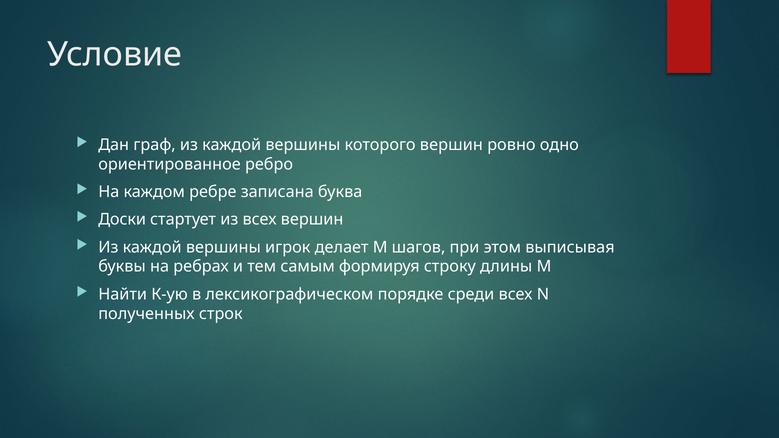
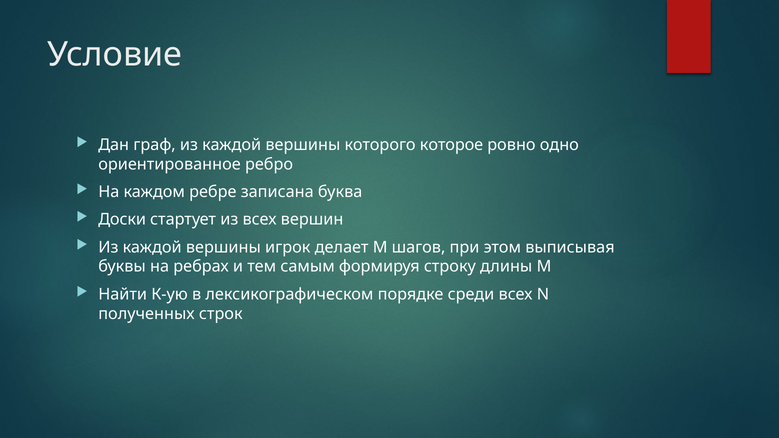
которого вершин: вершин -> которое
